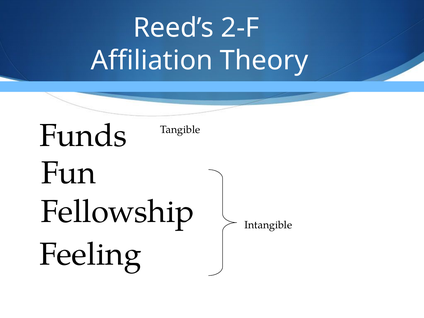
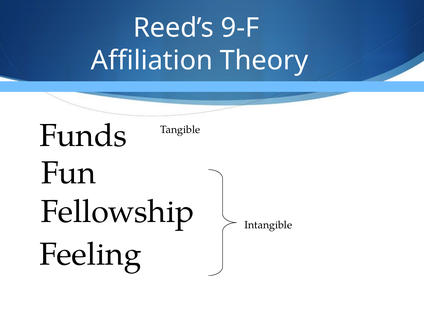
2-F: 2-F -> 9-F
